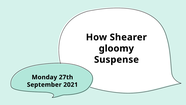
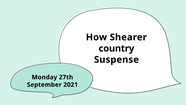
gloomy: gloomy -> country
